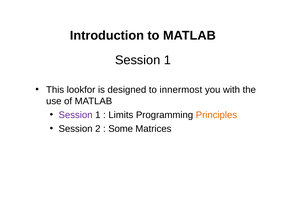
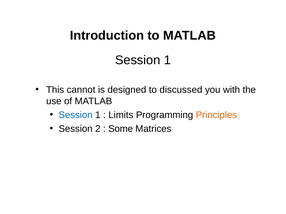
lookfor: lookfor -> cannot
innermost: innermost -> discussed
Session at (76, 115) colour: purple -> blue
